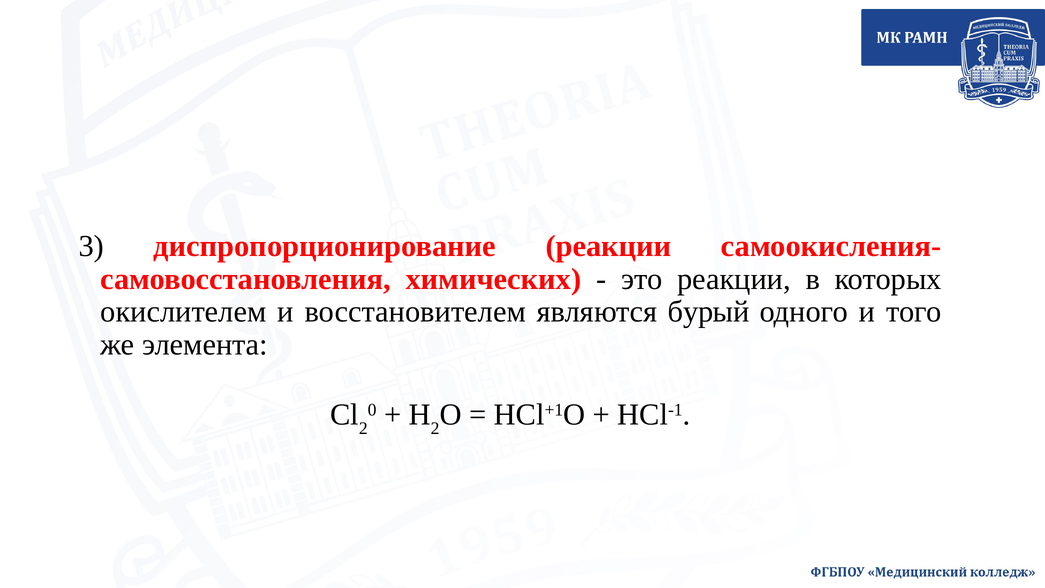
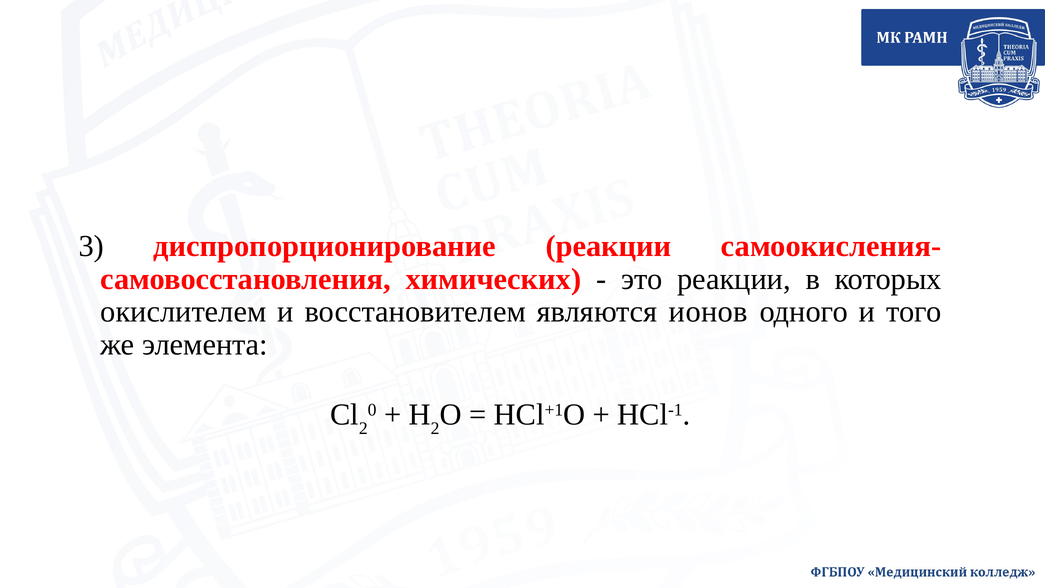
бурый: бурый -> ионов
